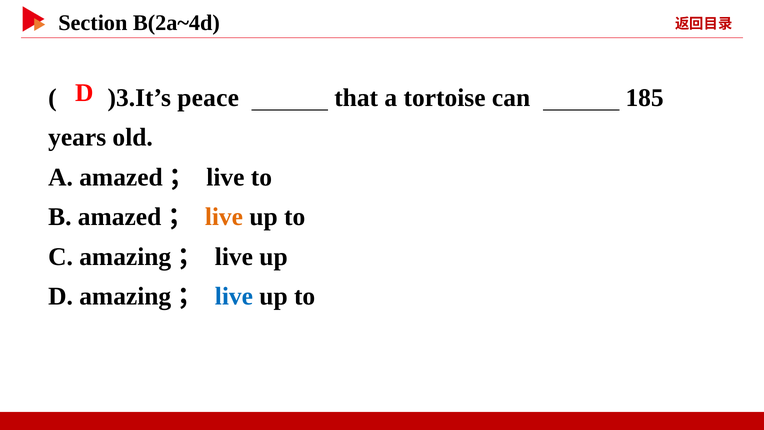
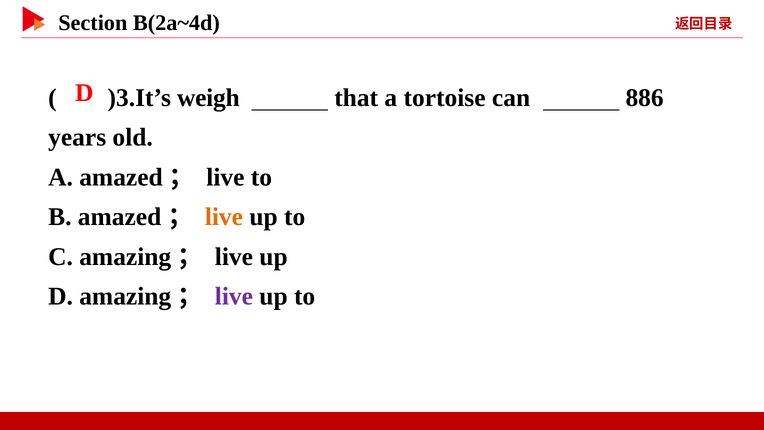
peace: peace -> weigh
185: 185 -> 886
live at (234, 296) colour: blue -> purple
